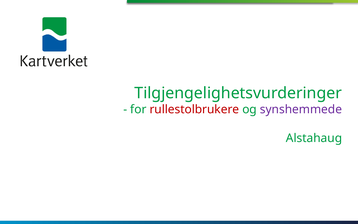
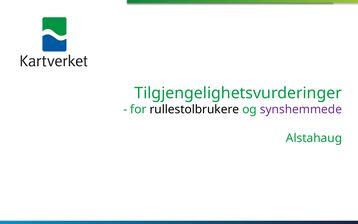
rullestolbrukere colour: red -> black
